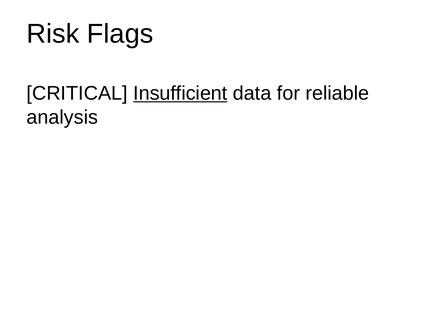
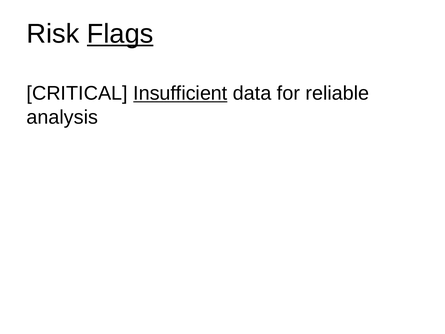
Flags underline: none -> present
